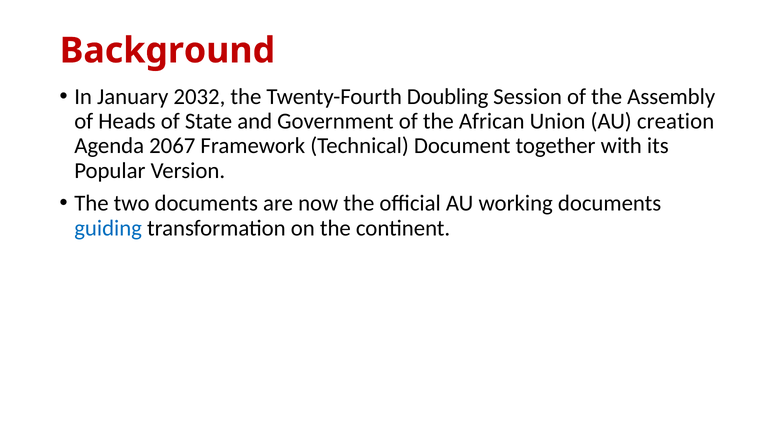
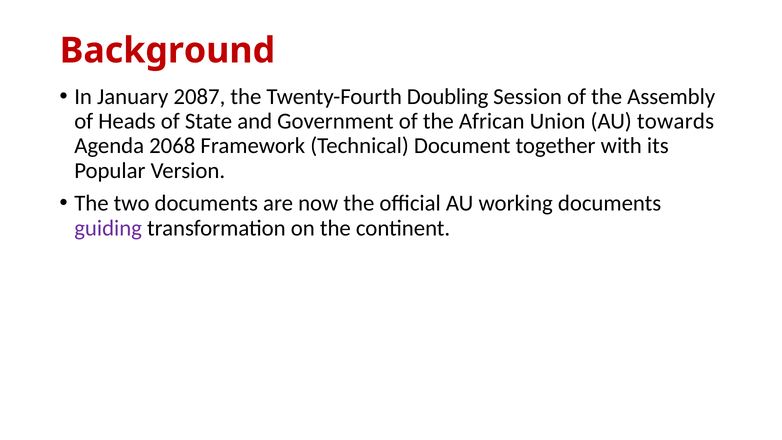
2032: 2032 -> 2087
creation: creation -> towards
2067: 2067 -> 2068
guiding colour: blue -> purple
